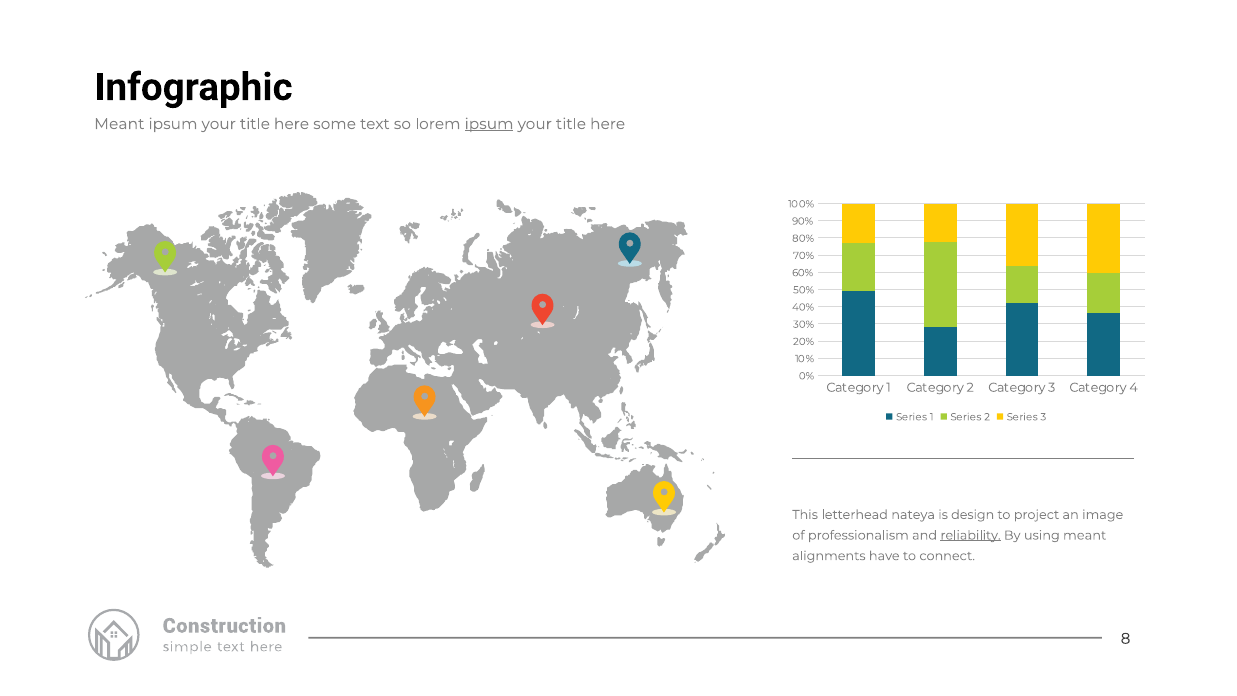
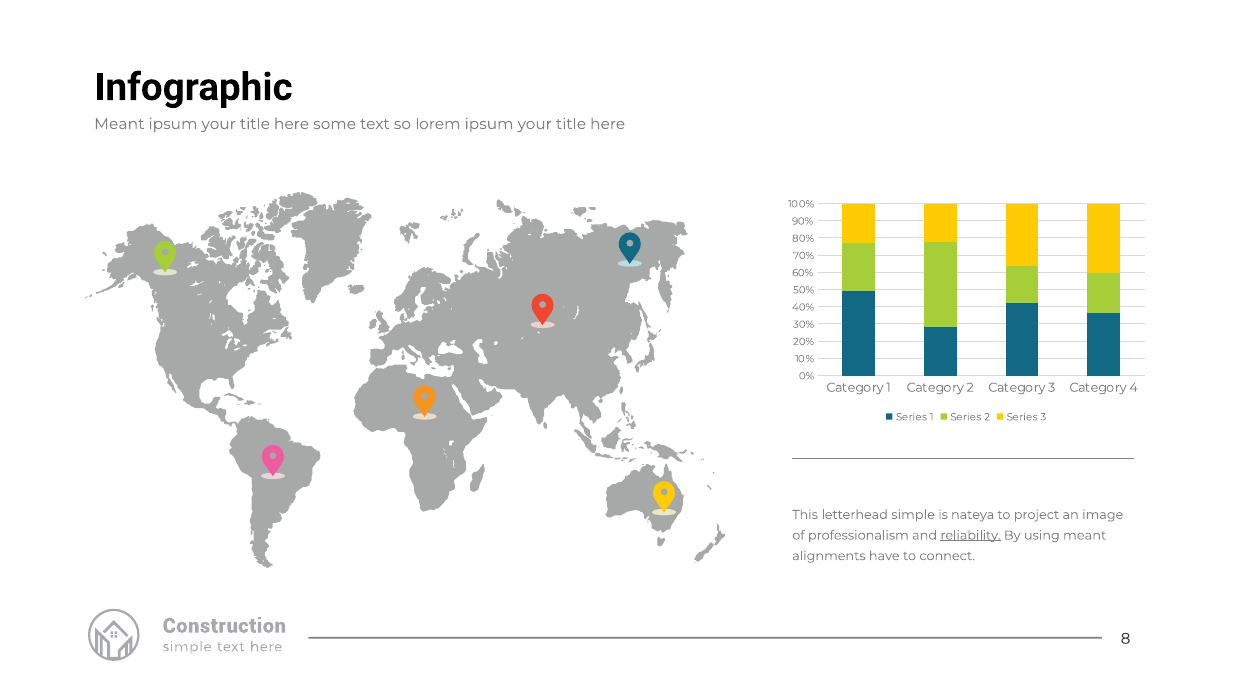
ipsum at (489, 124) underline: present -> none
nateya: nateya -> simple
design: design -> nateya
